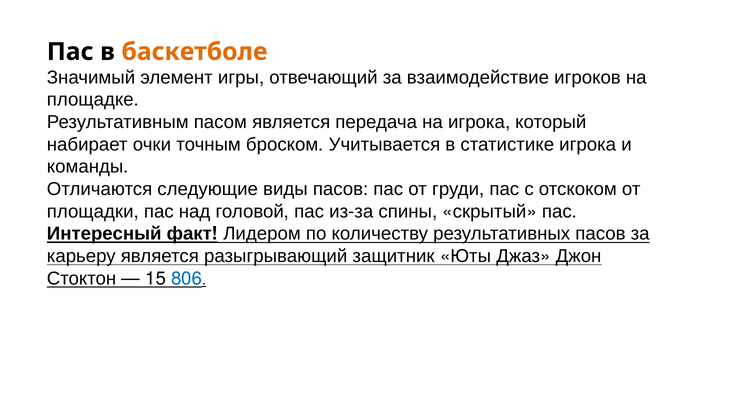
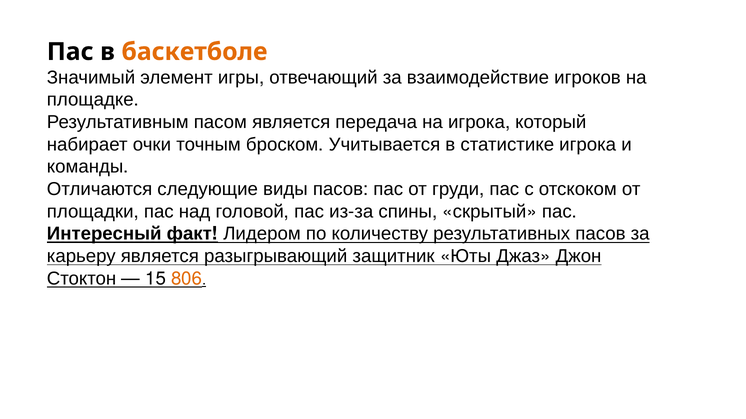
806 colour: blue -> orange
